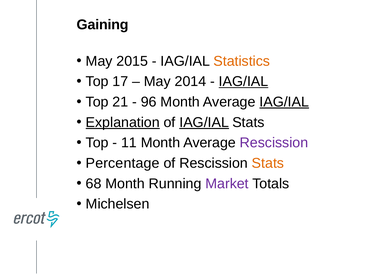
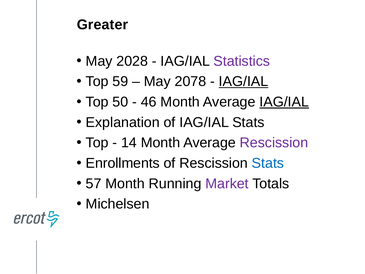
Gaining: Gaining -> Greater
2015: 2015 -> 2028
Statistics colour: orange -> purple
17: 17 -> 59
2014: 2014 -> 2078
21: 21 -> 50
96: 96 -> 46
Explanation underline: present -> none
IAG/IAL at (204, 122) underline: present -> none
11: 11 -> 14
Percentage: Percentage -> Enrollments
Stats at (268, 163) colour: orange -> blue
68: 68 -> 57
